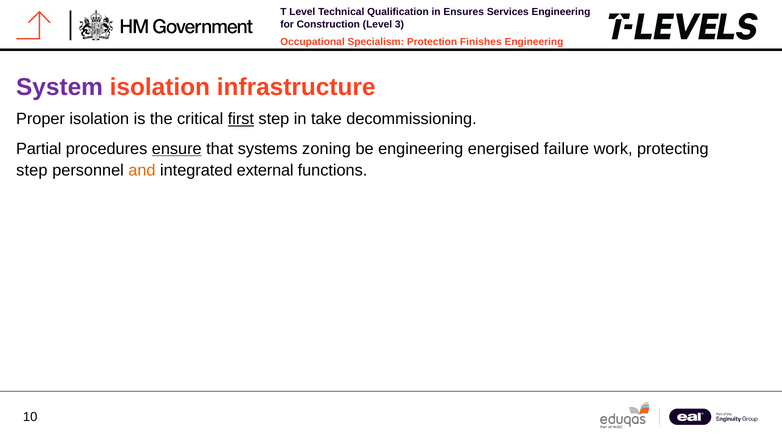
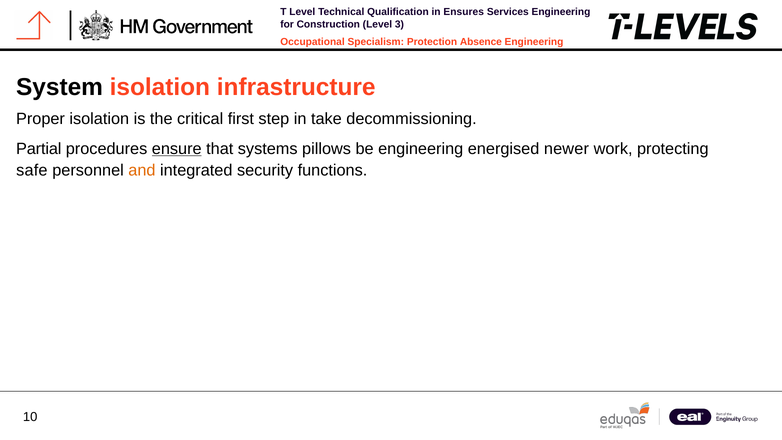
Finishes: Finishes -> Absence
System colour: purple -> black
first underline: present -> none
zoning: zoning -> pillows
failure: failure -> newer
step at (32, 170): step -> safe
external: external -> security
